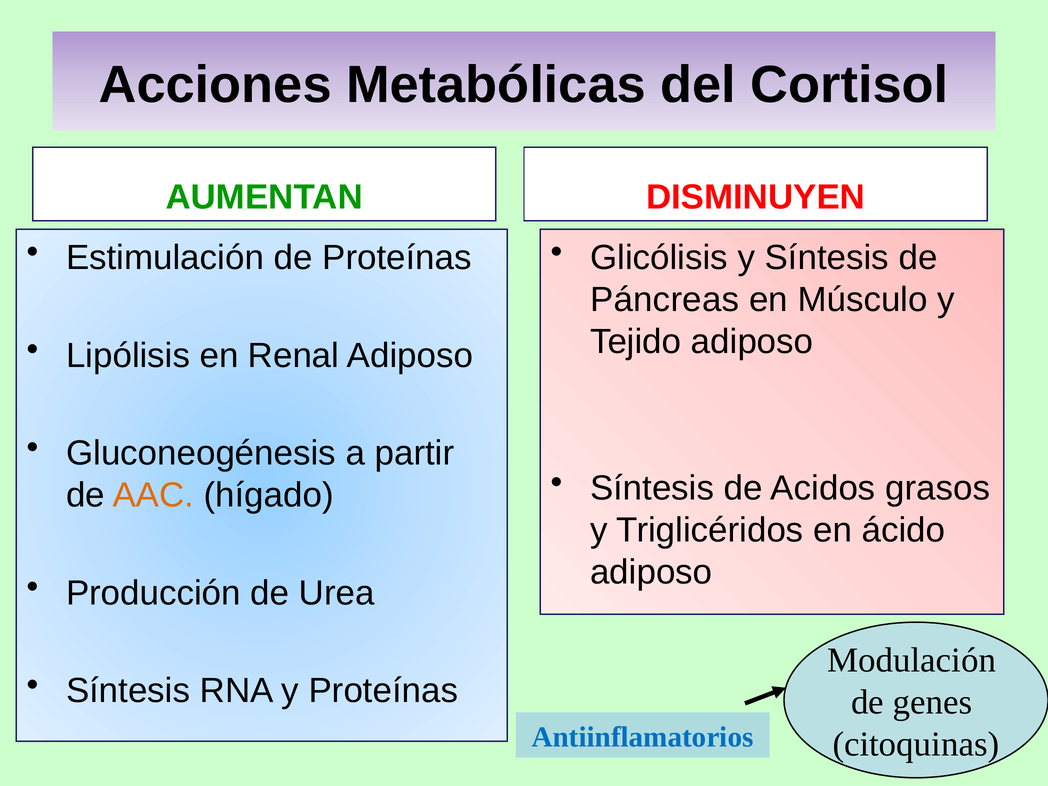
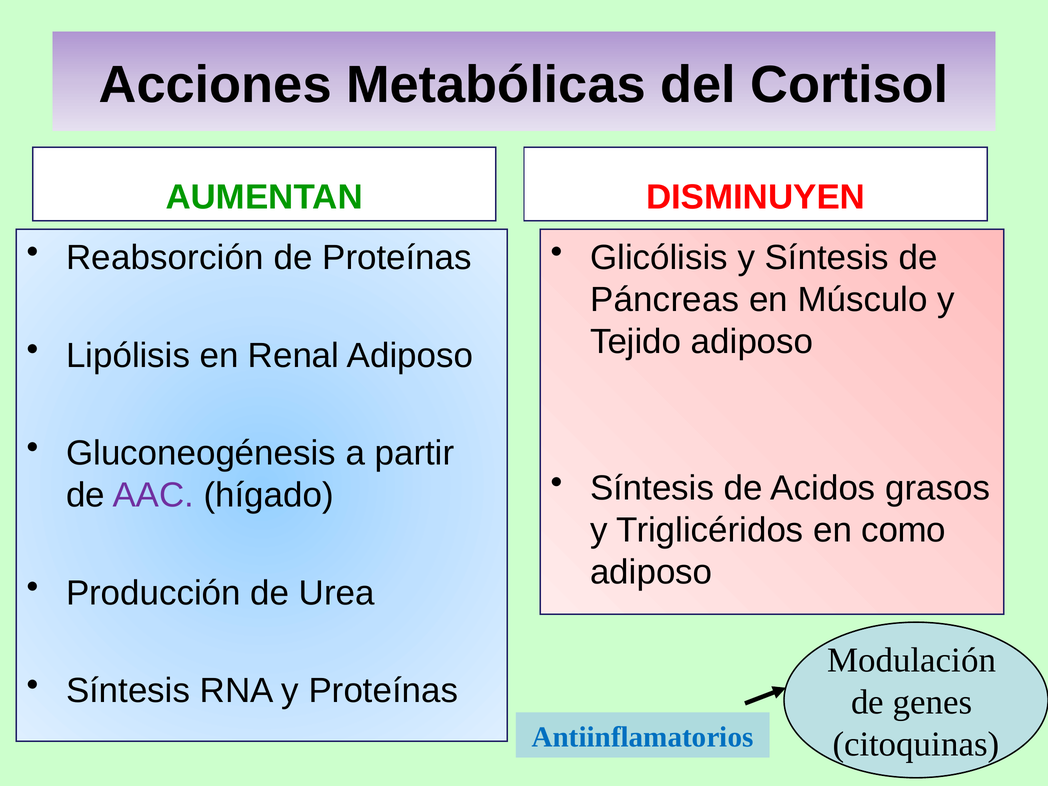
Estimulación: Estimulación -> Reabsorción
AAC colour: orange -> purple
ácido: ácido -> como
